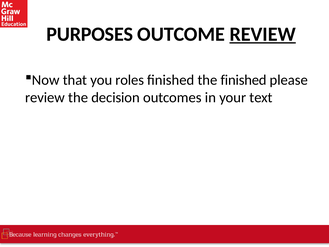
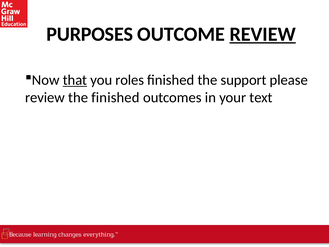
that underline: none -> present
the finished: finished -> support
the decision: decision -> finished
